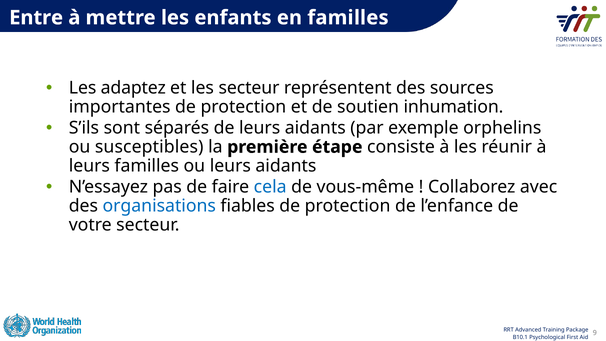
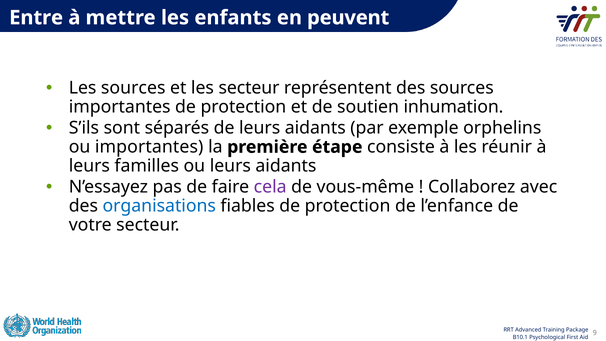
en familles: familles -> peuvent
Les adaptez: adaptez -> sources
ou susceptibles: susceptibles -> importantes
cela colour: blue -> purple
